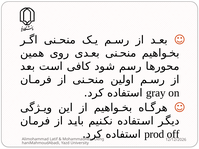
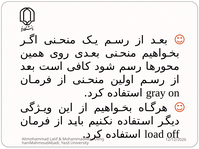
prod: prod -> load
